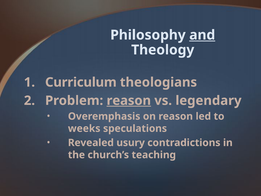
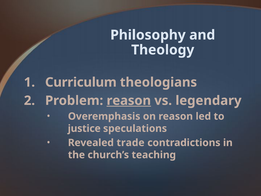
and underline: present -> none
weeks: weeks -> justice
usury: usury -> trade
